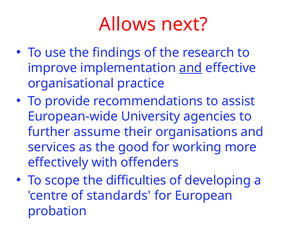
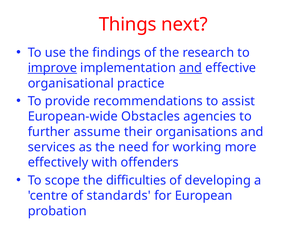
Allows: Allows -> Things
improve underline: none -> present
University: University -> Obstacles
good: good -> need
